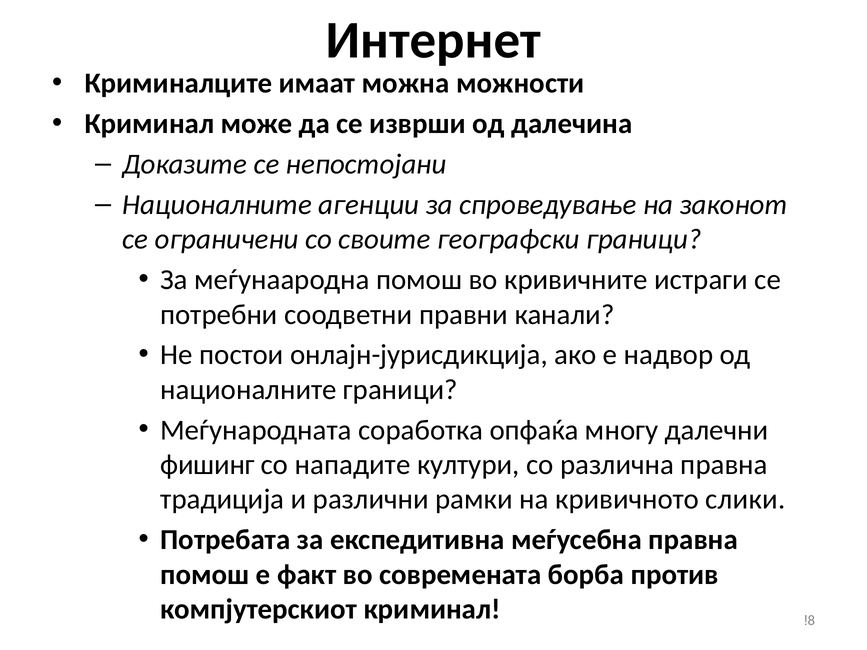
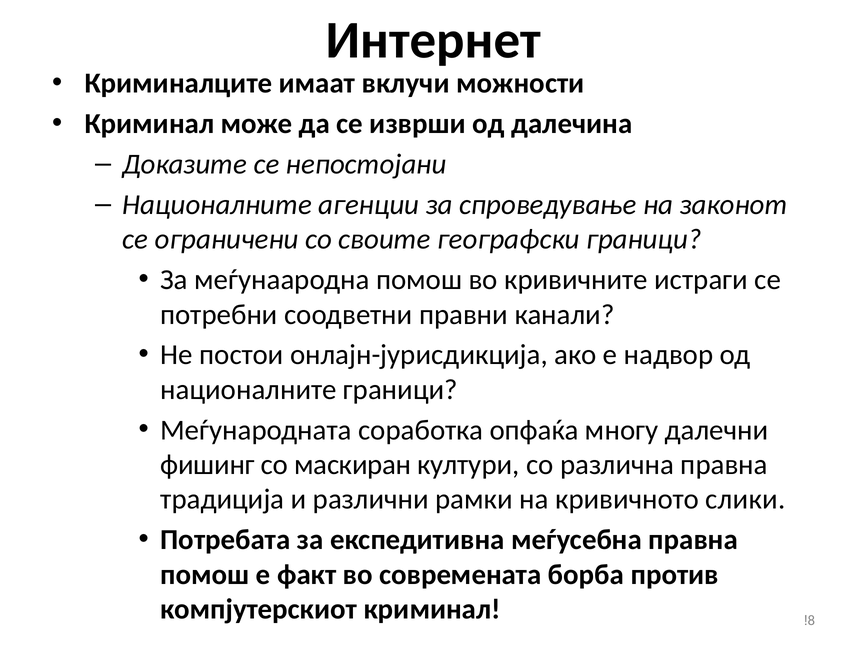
можна: можна -> вклучи
нападите: нападите -> маскиран
